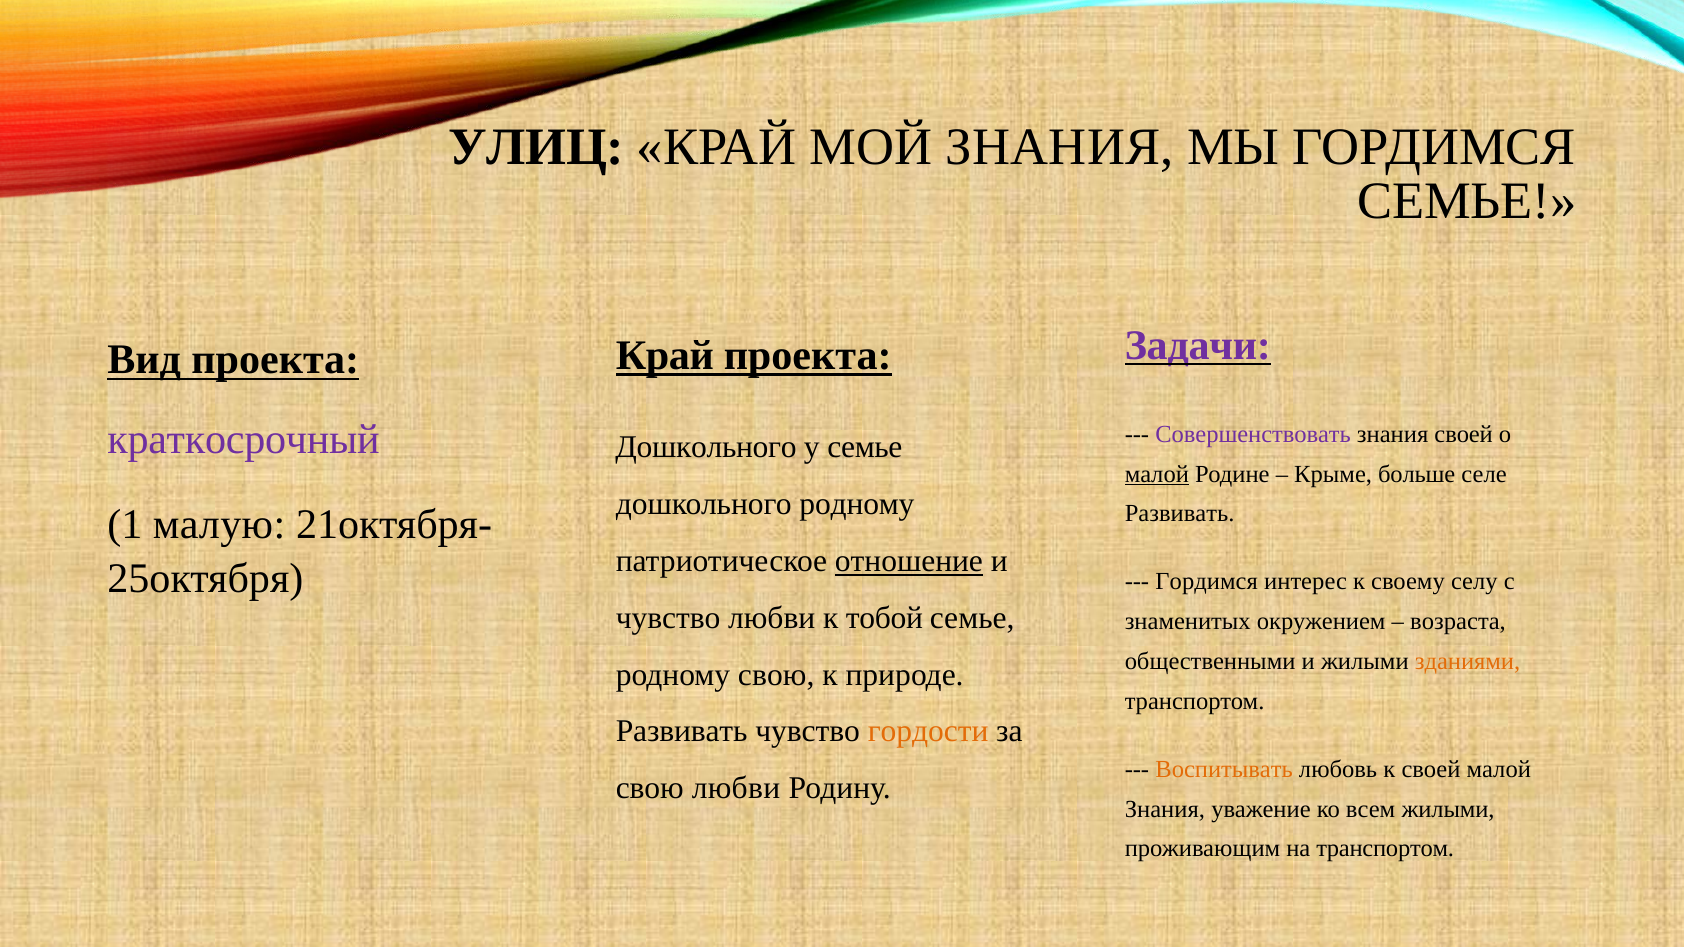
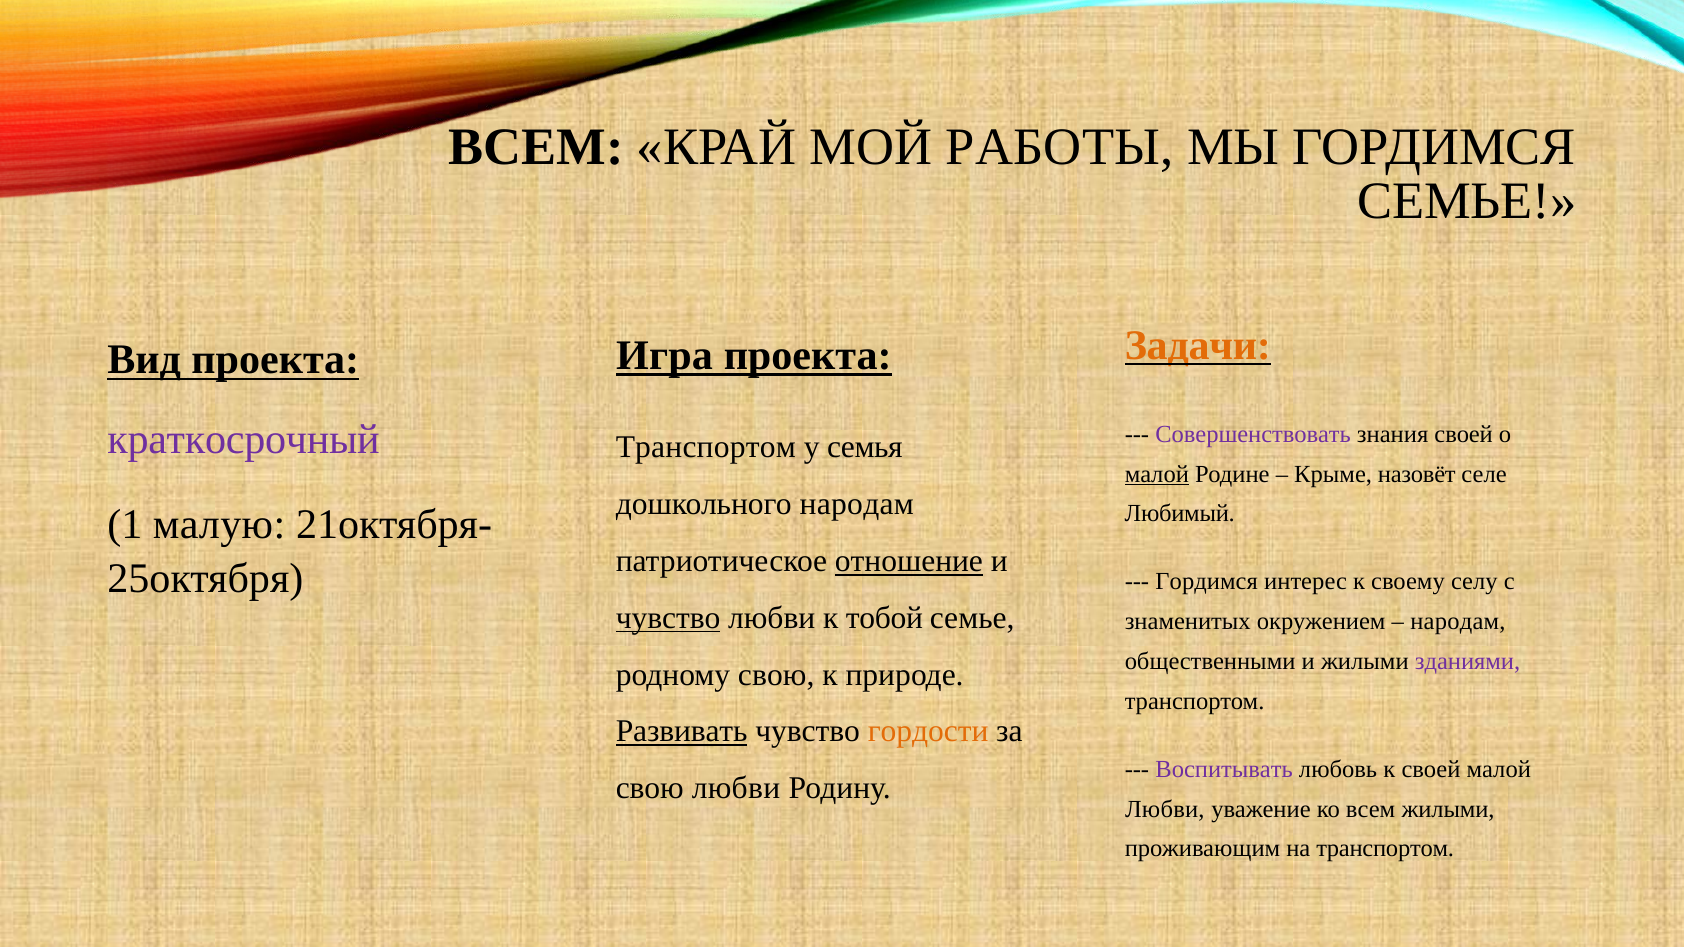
УЛИЦ at (536, 148): УЛИЦ -> ВСЕМ
МОЙ ЗНАНИЯ: ЗНАНИЯ -> РАБОТЫ
Задачи colour: purple -> orange
Край at (665, 356): Край -> Игра
Дошкольного at (706, 448): Дошкольного -> Транспортом
у семье: семье -> семья
больше: больше -> назовёт
дошкольного родному: родному -> народам
Развивать at (1180, 514): Развивать -> Любимый
чувство at (668, 618) underline: none -> present
возраста at (1458, 622): возраста -> народам
зданиями colour: orange -> purple
Развивать at (682, 732) underline: none -> present
Воспитывать colour: orange -> purple
Знания at (1165, 809): Знания -> Любви
